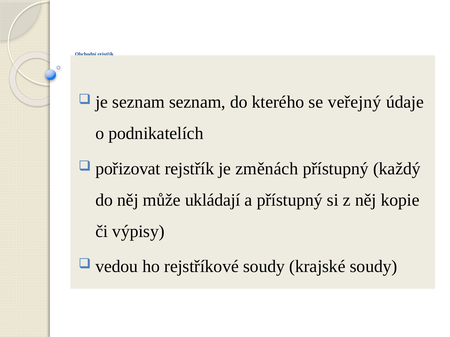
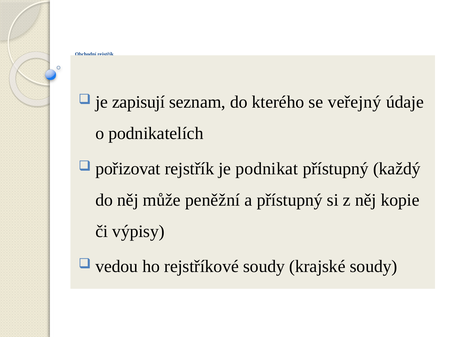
je seznam: seznam -> zapisují
změnách: změnách -> podnikat
ukládají: ukládají -> peněžní
